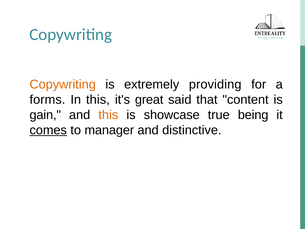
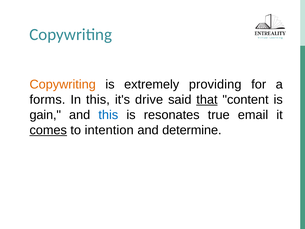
great: great -> drive
that underline: none -> present
this at (108, 115) colour: orange -> blue
showcase: showcase -> resonates
being: being -> email
manager: manager -> intention
distinctive: distinctive -> determine
